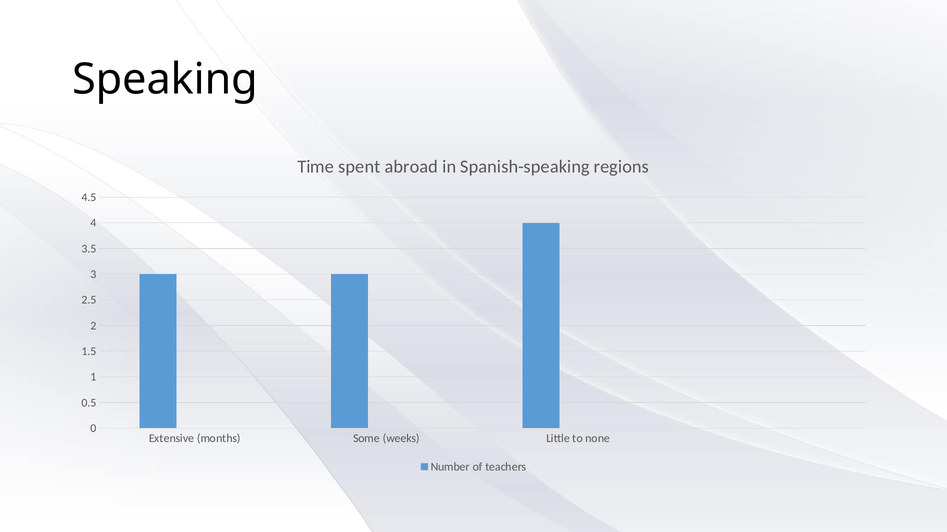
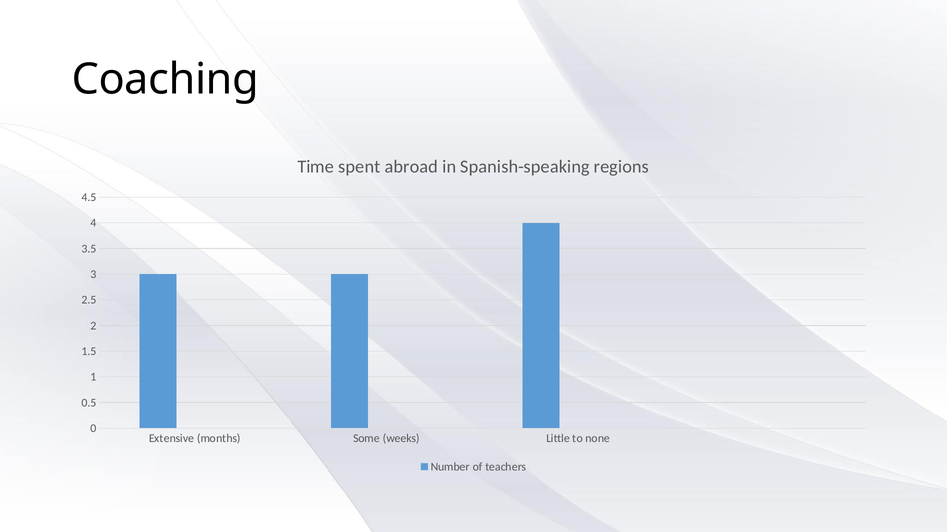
Speaking: Speaking -> Coaching
